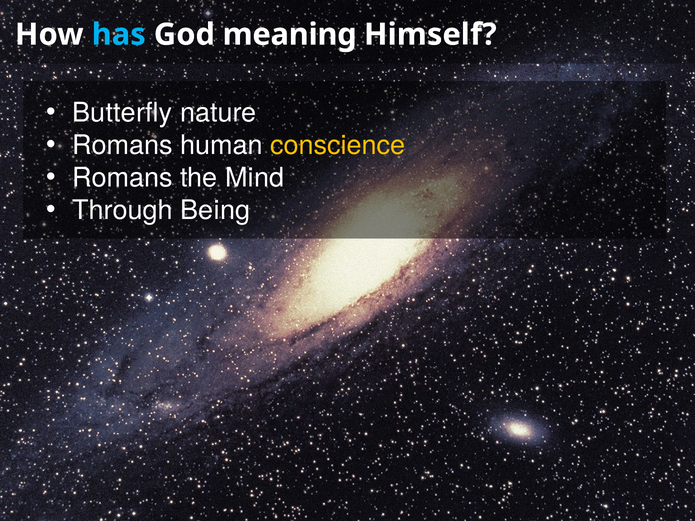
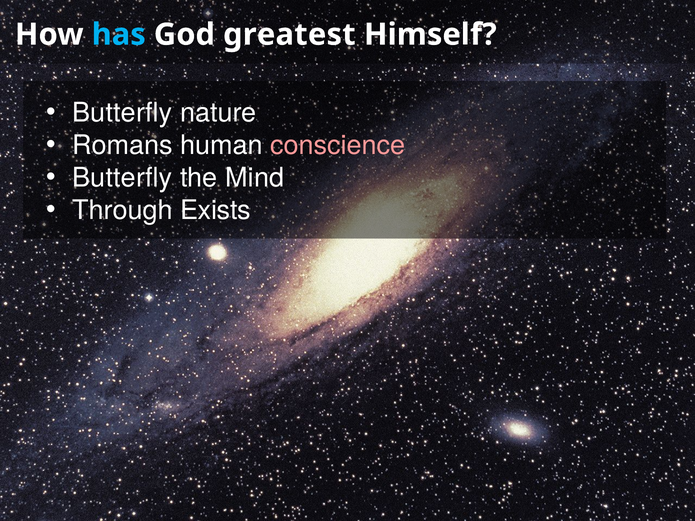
meaning: meaning -> greatest
conscience colour: yellow -> pink
Romans at (122, 178): Romans -> Butterfly
Being: Being -> Exists
